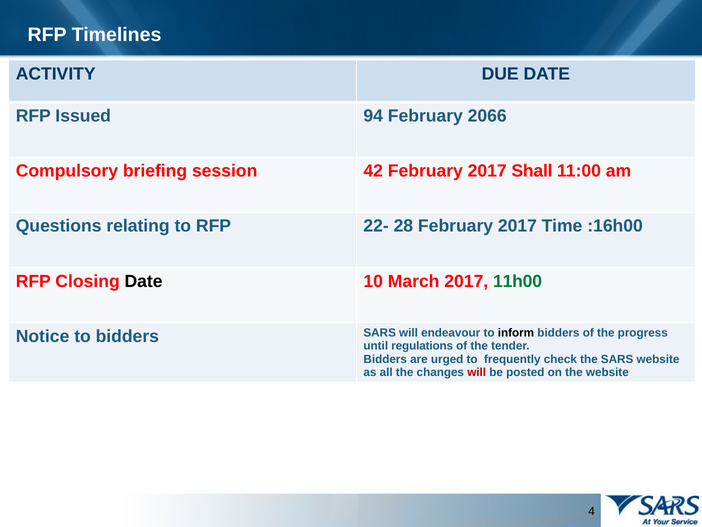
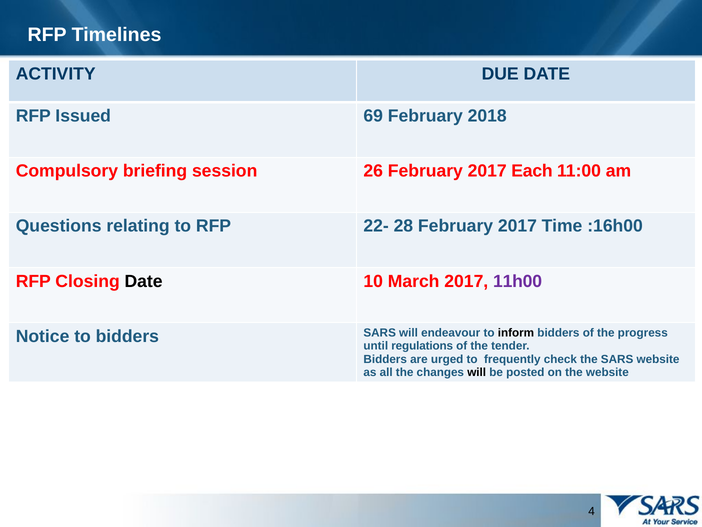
94: 94 -> 69
2066: 2066 -> 2018
42: 42 -> 26
Shall: Shall -> Each
11h00 colour: green -> purple
will at (477, 372) colour: red -> black
